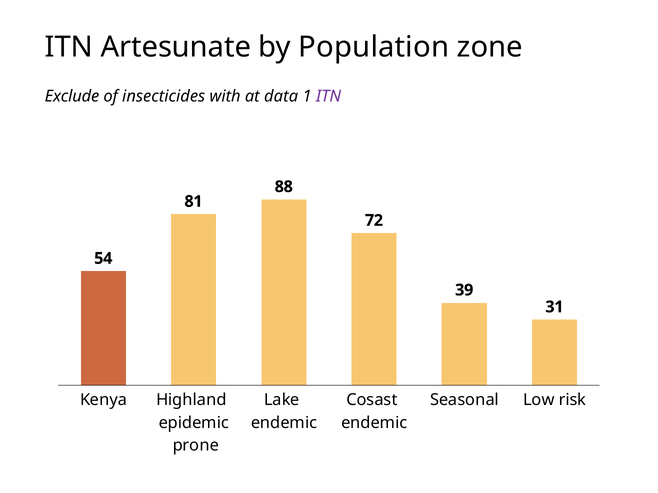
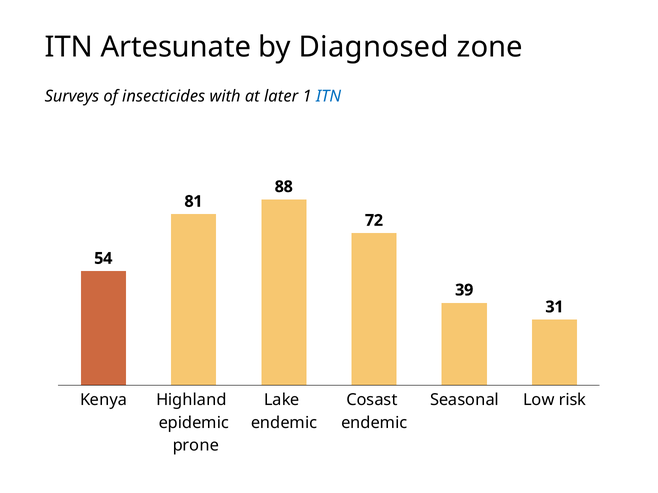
Population: Population -> Diagnosed
Exclude: Exclude -> Surveys
data: data -> later
ITN at (329, 97) colour: purple -> blue
